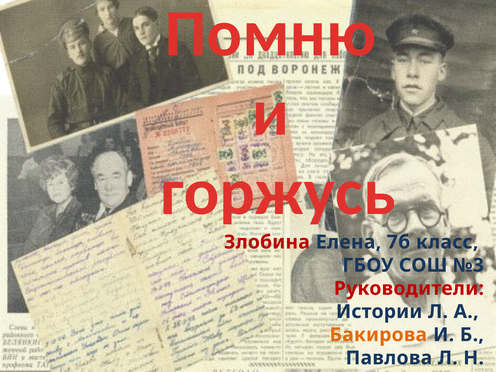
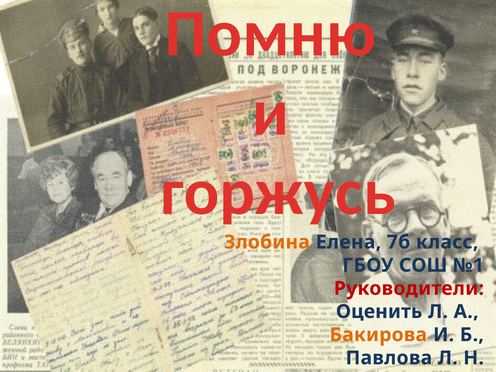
Злобина colour: red -> orange
№3: №3 -> №1
Истории: Истории -> Оценить
